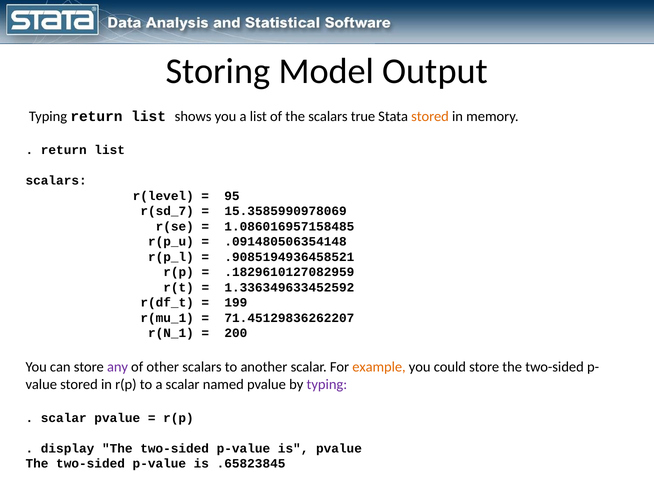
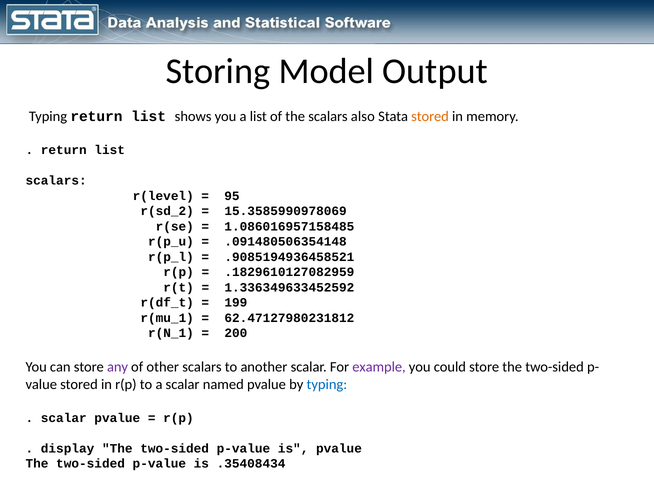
true: true -> also
r(sd_7: r(sd_7 -> r(sd_2
71.45129836262207: 71.45129836262207 -> 62.47127980231812
example colour: orange -> purple
typing at (327, 385) colour: purple -> blue
.65823845: .65823845 -> .35408434
